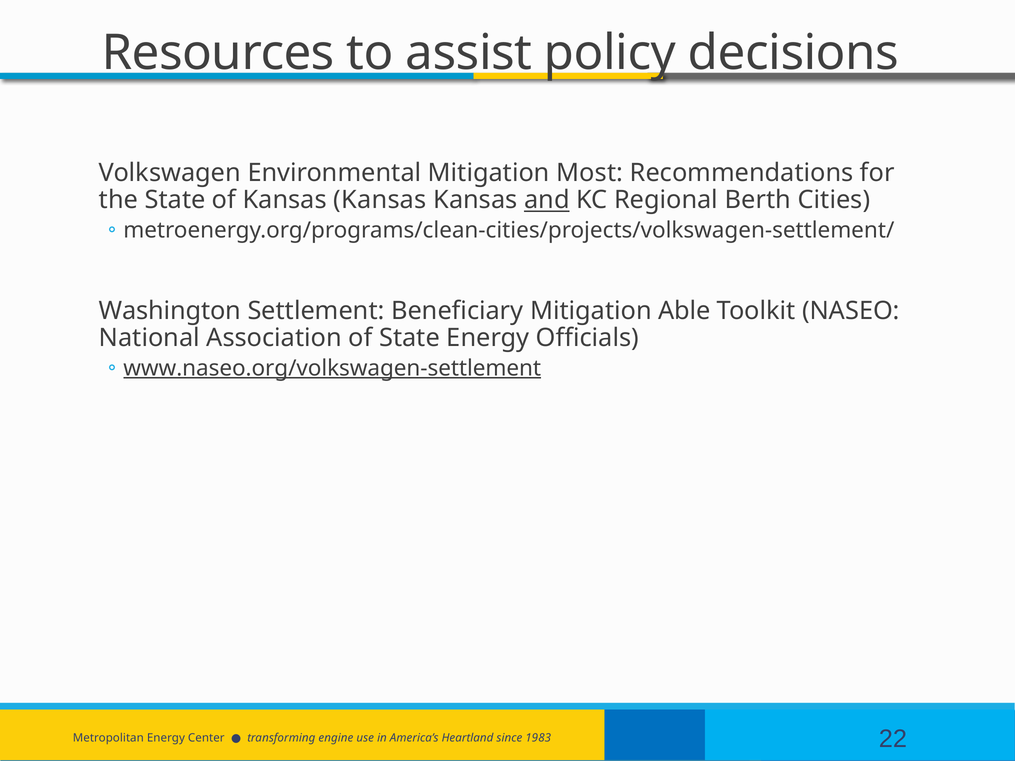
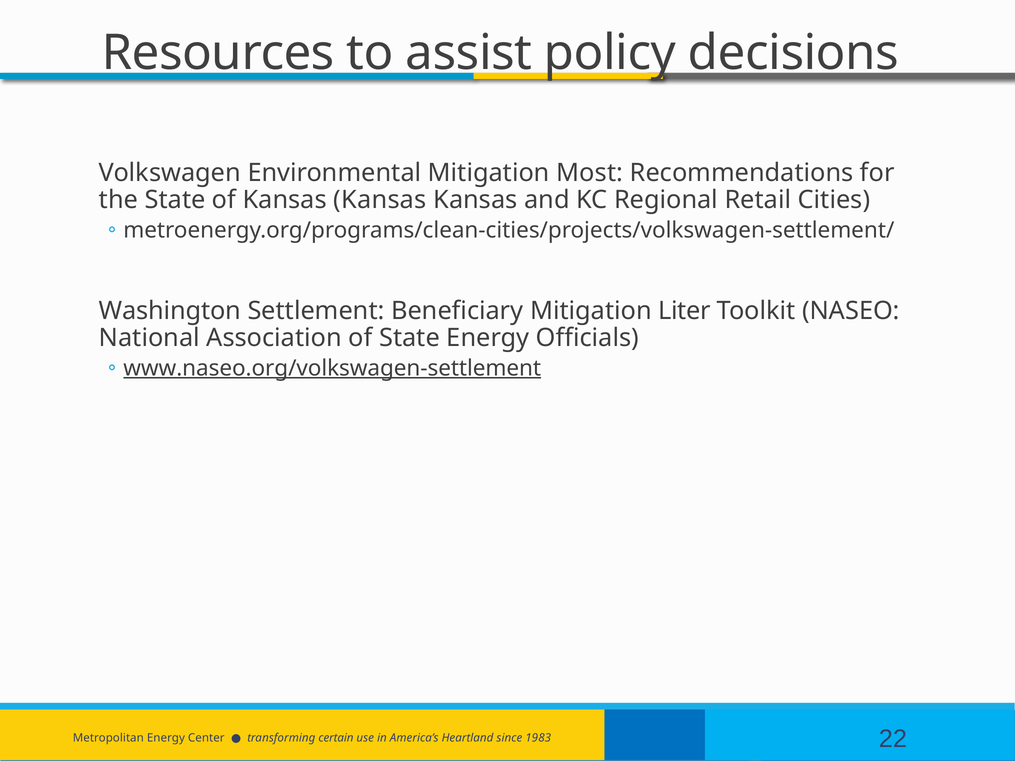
and underline: present -> none
Berth: Berth -> Retail
Able: Able -> Liter
engine: engine -> certain
